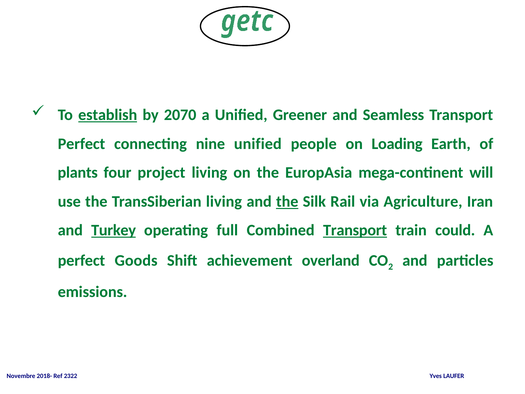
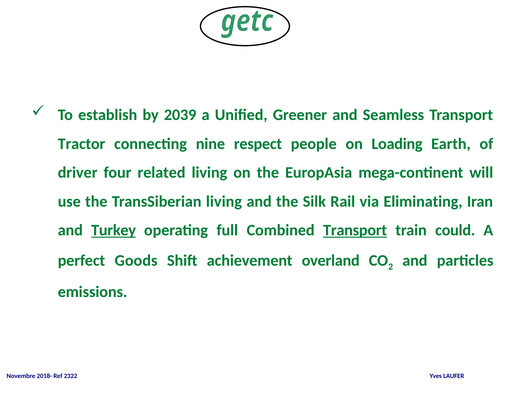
establish underline: present -> none
2070: 2070 -> 2039
Perfect at (81, 144): Perfect -> Tractor
nine unified: unified -> respect
plants: plants -> driver
project: project -> related
the at (287, 201) underline: present -> none
Agriculture: Agriculture -> Eliminating
